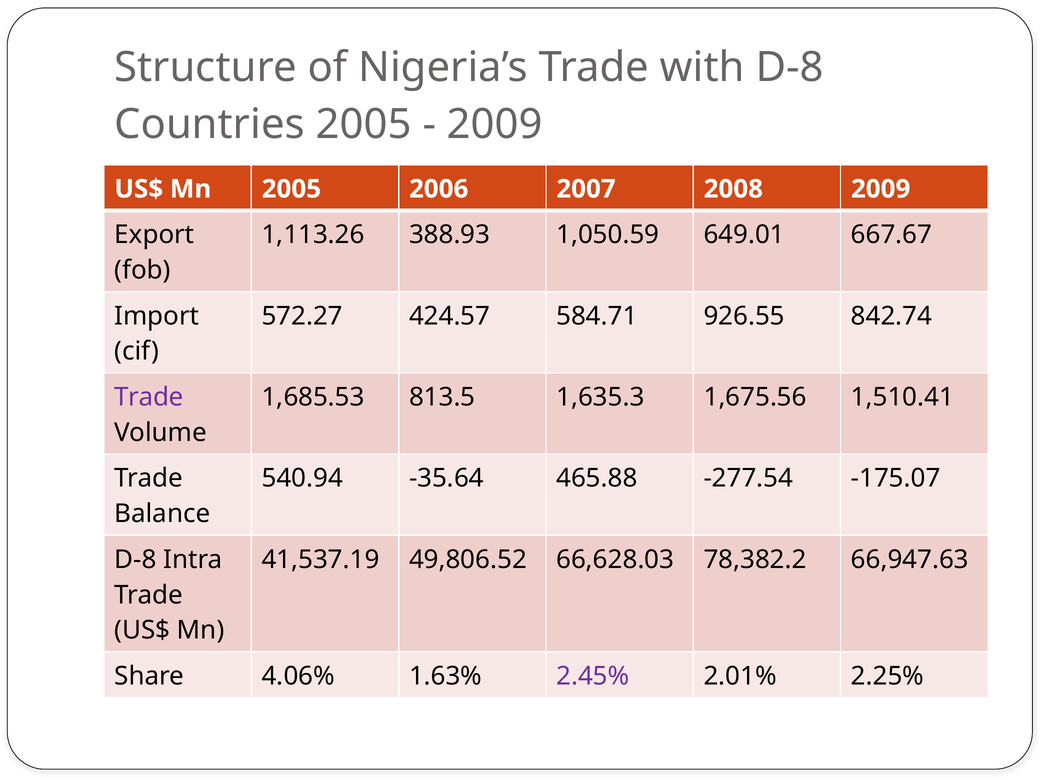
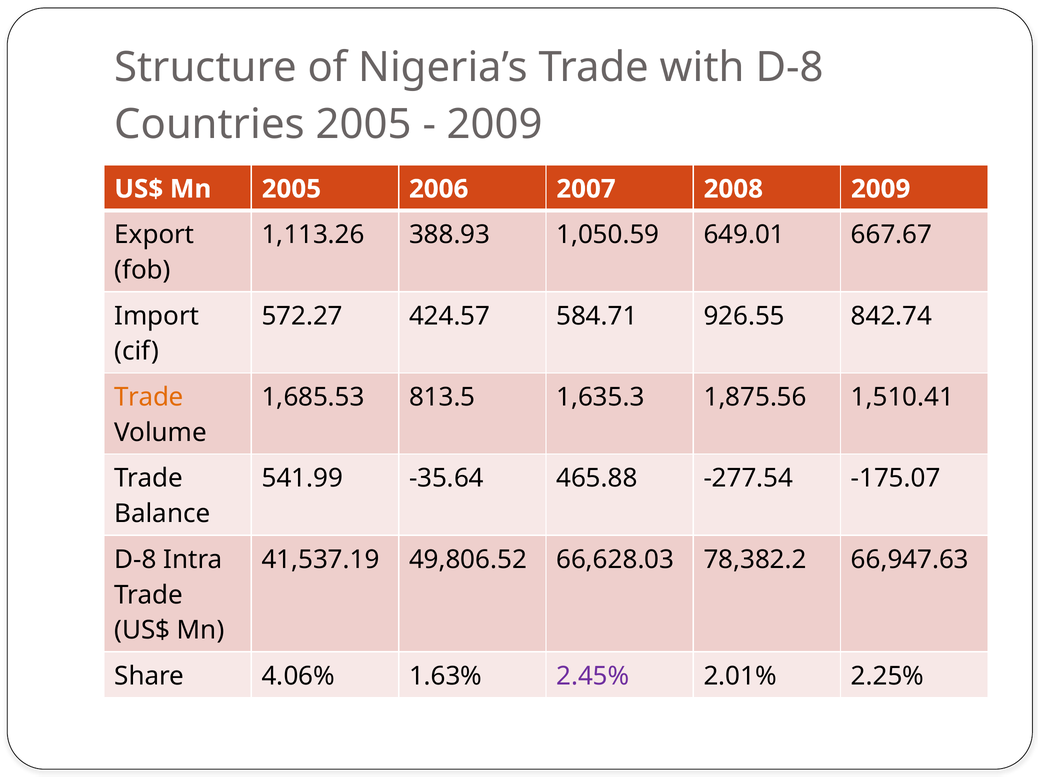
Trade at (149, 397) colour: purple -> orange
1,675.56: 1,675.56 -> 1,875.56
540.94: 540.94 -> 541.99
